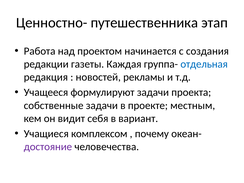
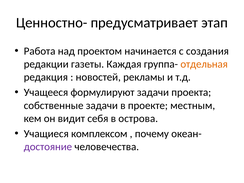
путешественника: путешественника -> предусматривает
отдельная colour: blue -> orange
вариант: вариант -> острова
